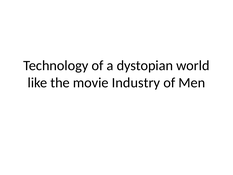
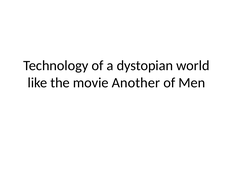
Industry: Industry -> Another
